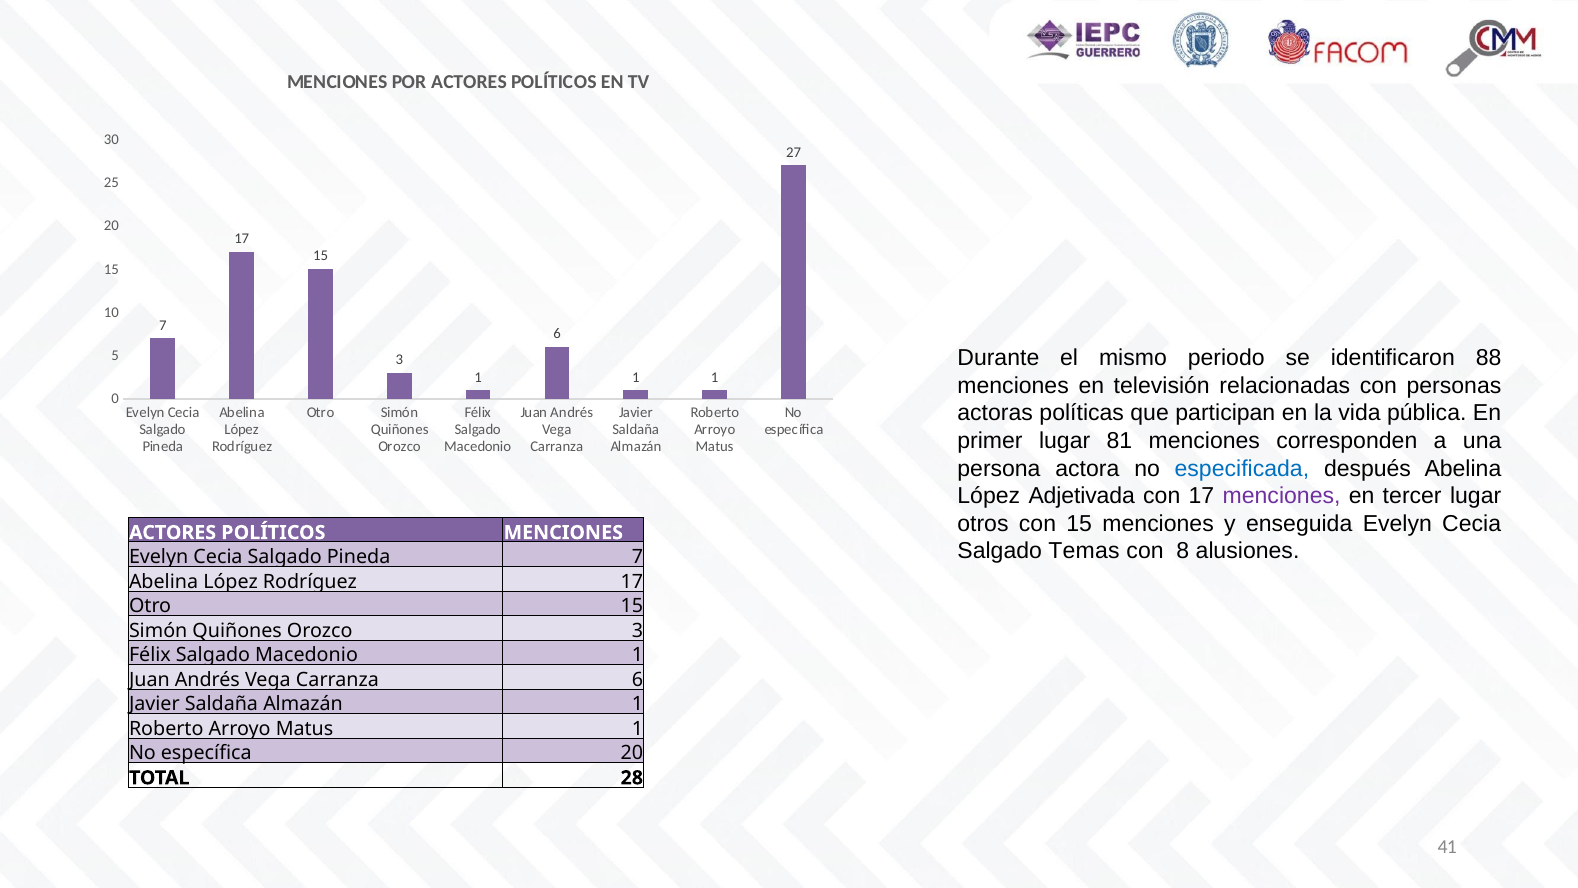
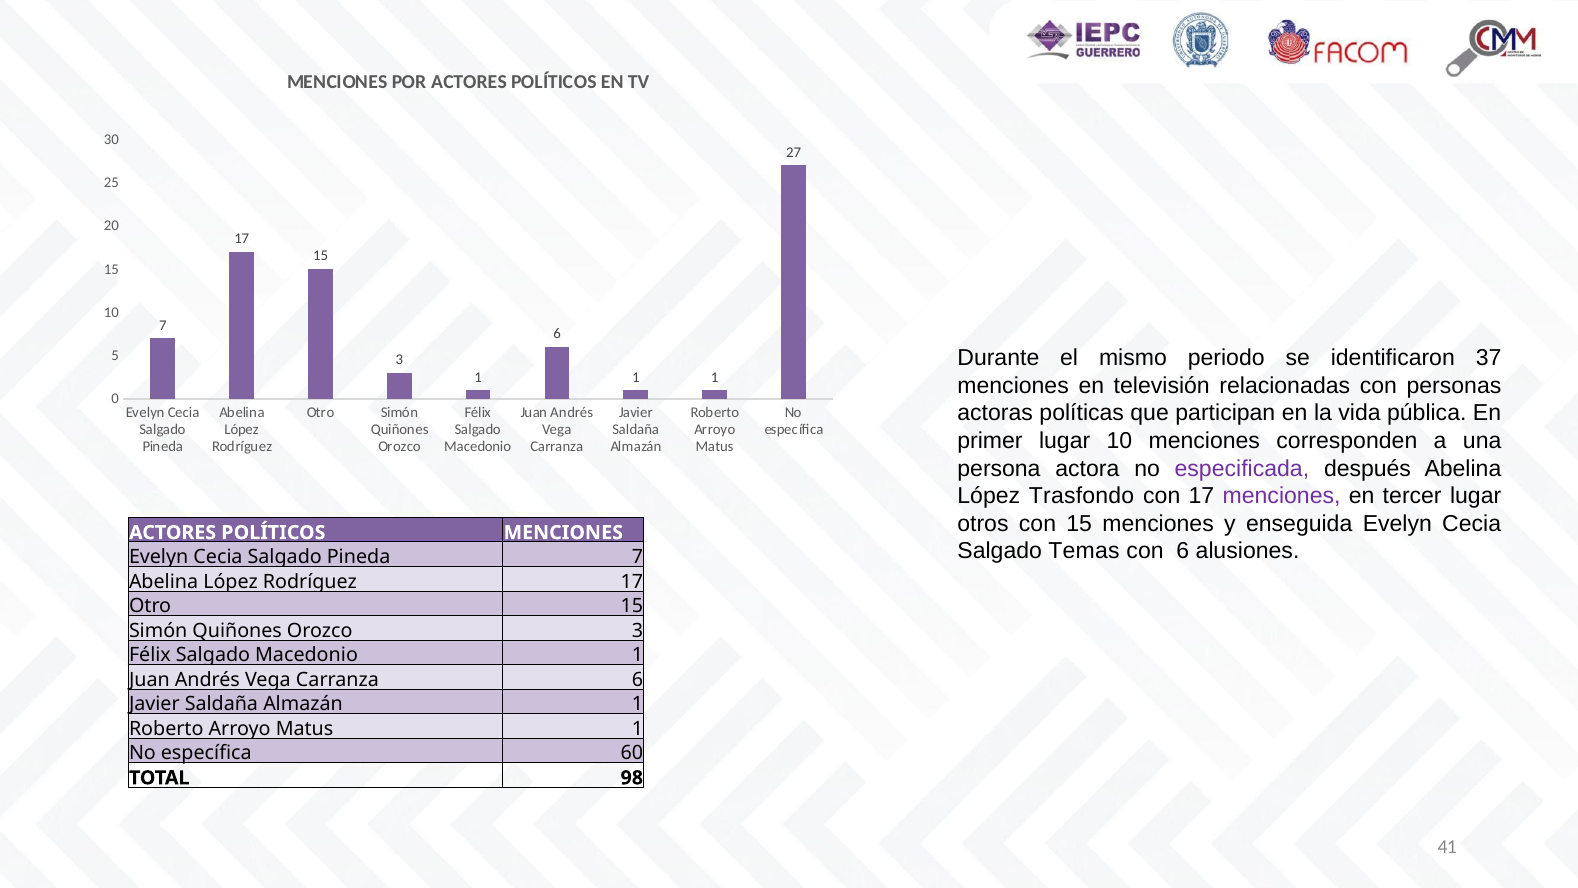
88: 88 -> 37
lugar 81: 81 -> 10
especificada colour: blue -> purple
Adjetivada: Adjetivada -> Trasfondo
con 8: 8 -> 6
específica 20: 20 -> 60
28: 28 -> 98
